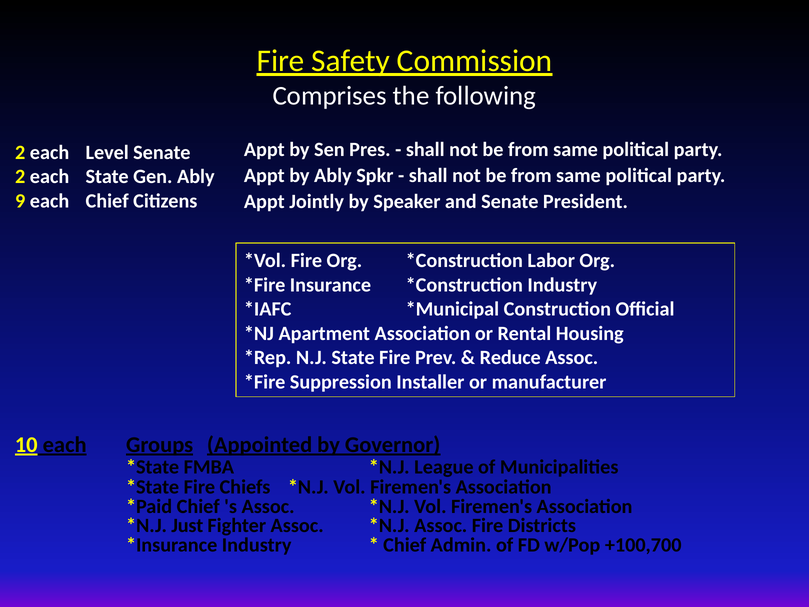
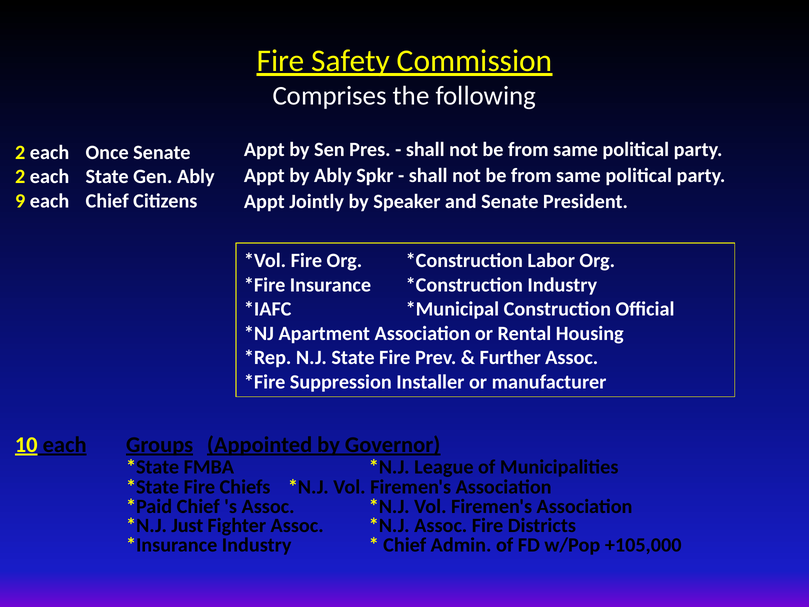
Level: Level -> Once
Reduce: Reduce -> Further
+100,700: +100,700 -> +105,000
